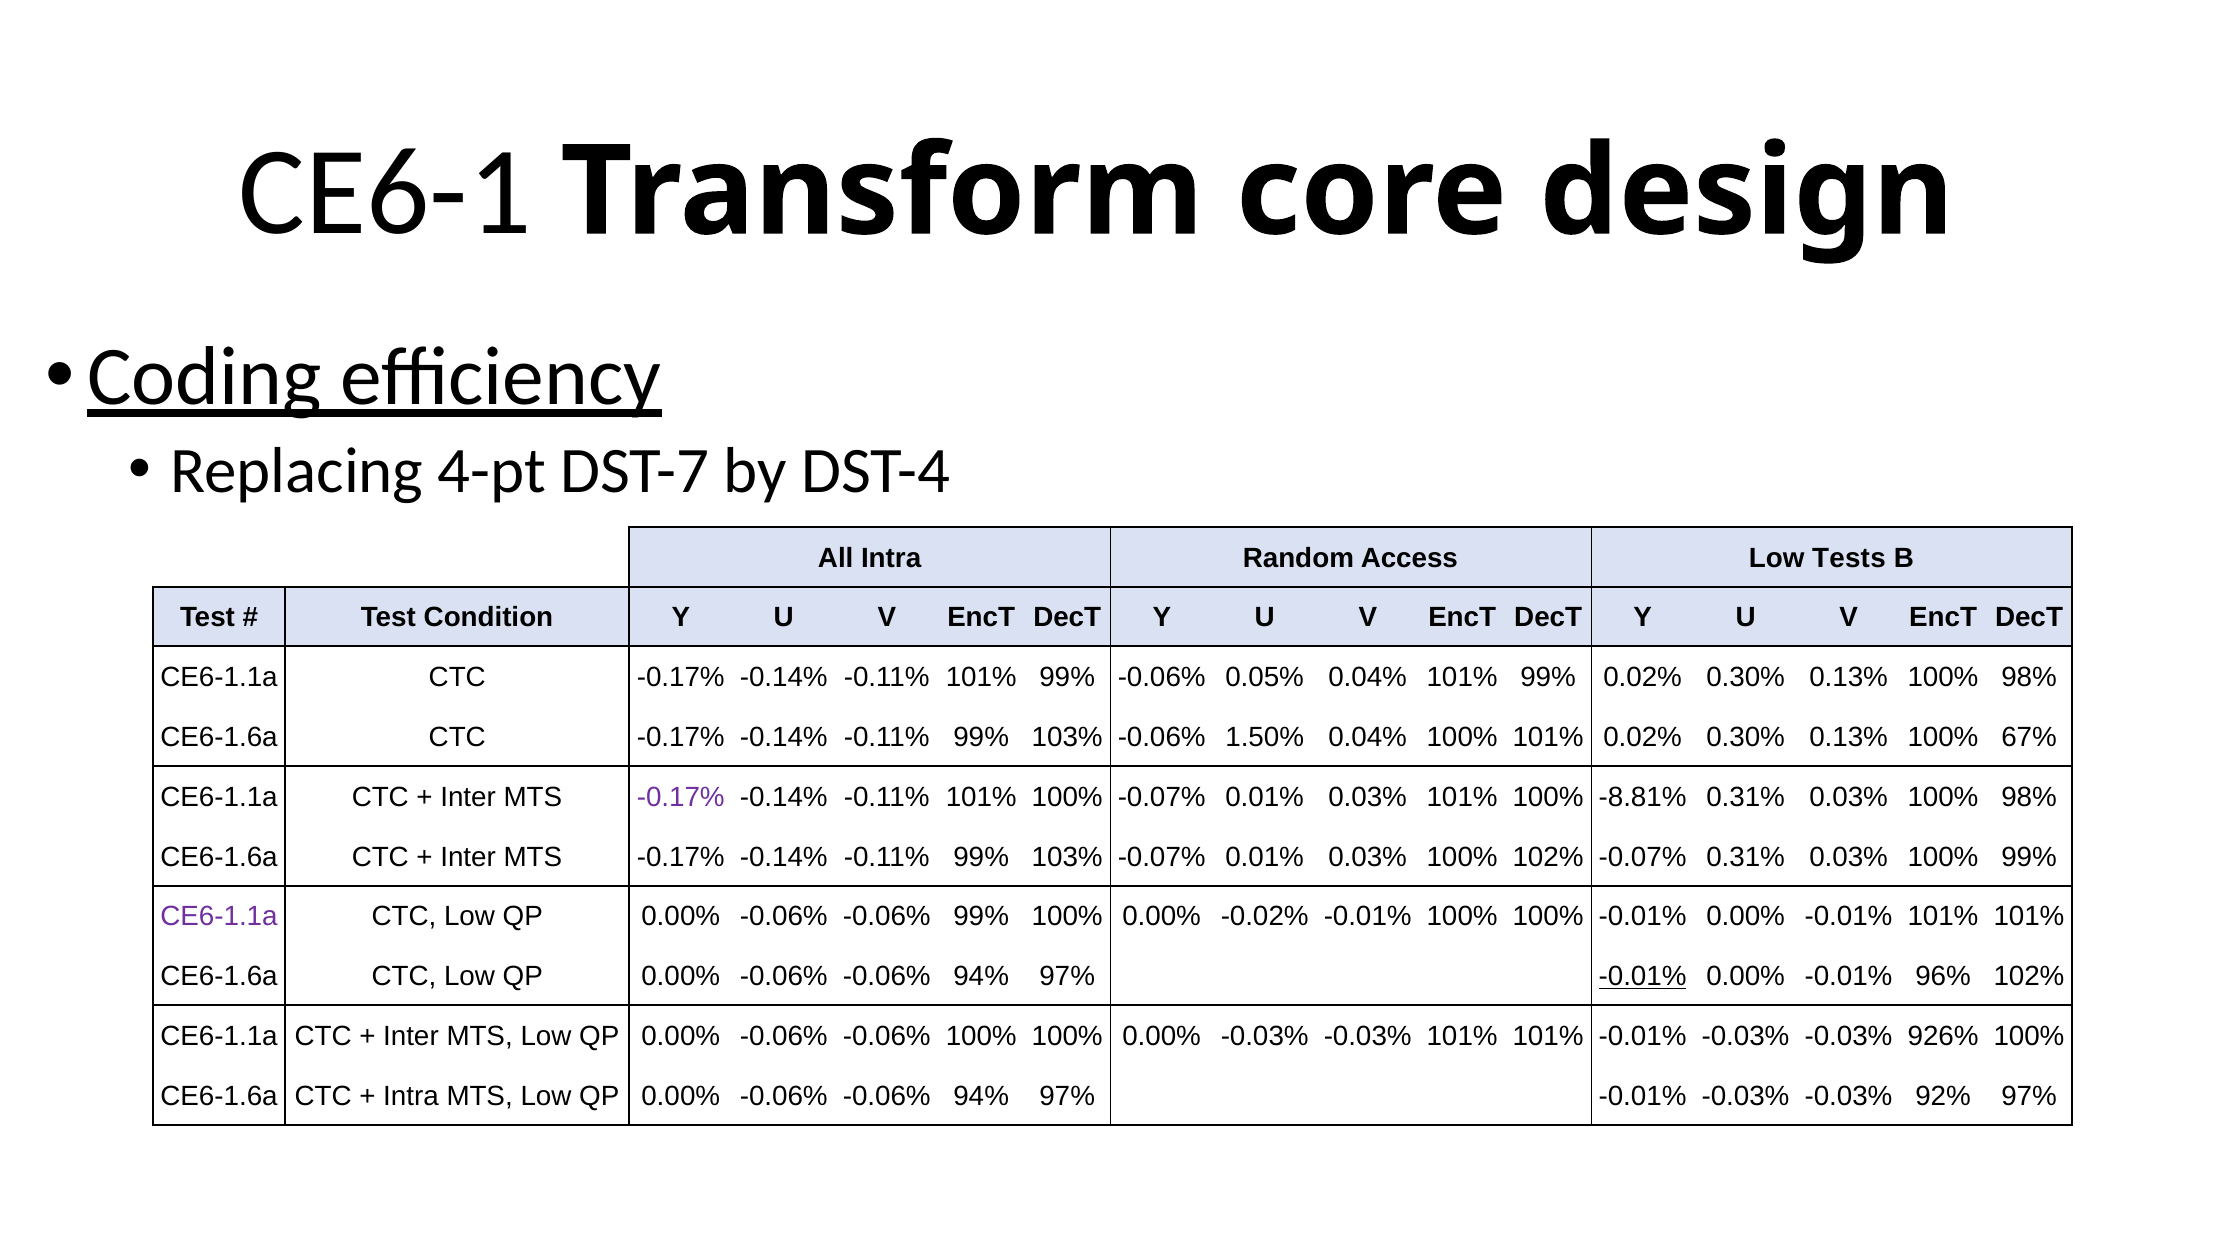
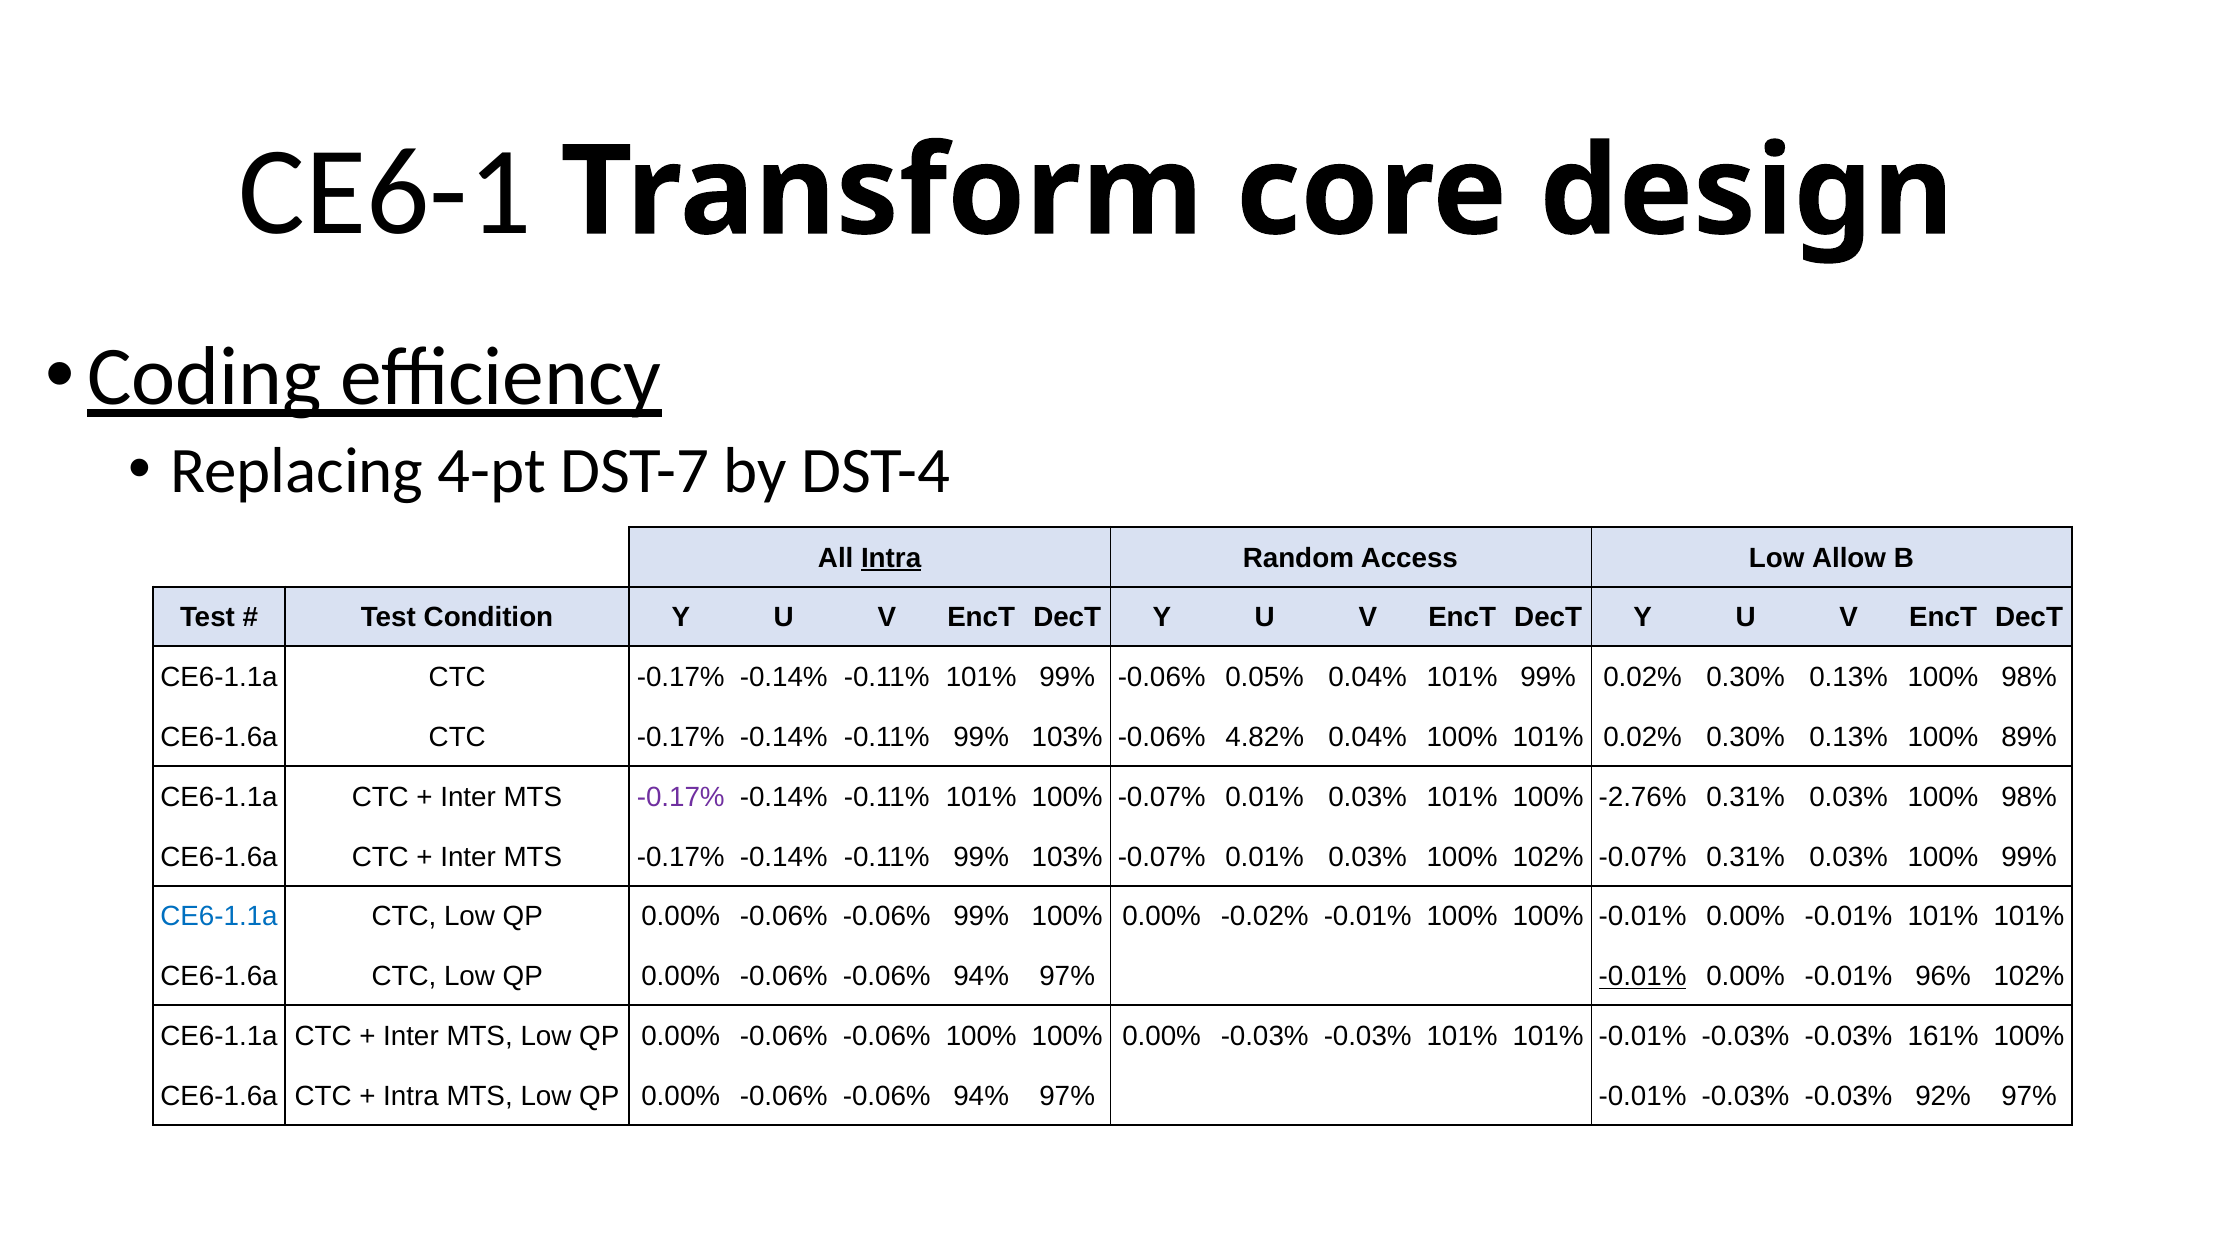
Intra at (891, 558) underline: none -> present
Tests: Tests -> Allow
1.50%: 1.50% -> 4.82%
67%: 67% -> 89%
-8.81%: -8.81% -> -2.76%
CE6-1.1a at (219, 917) colour: purple -> blue
926%: 926% -> 161%
